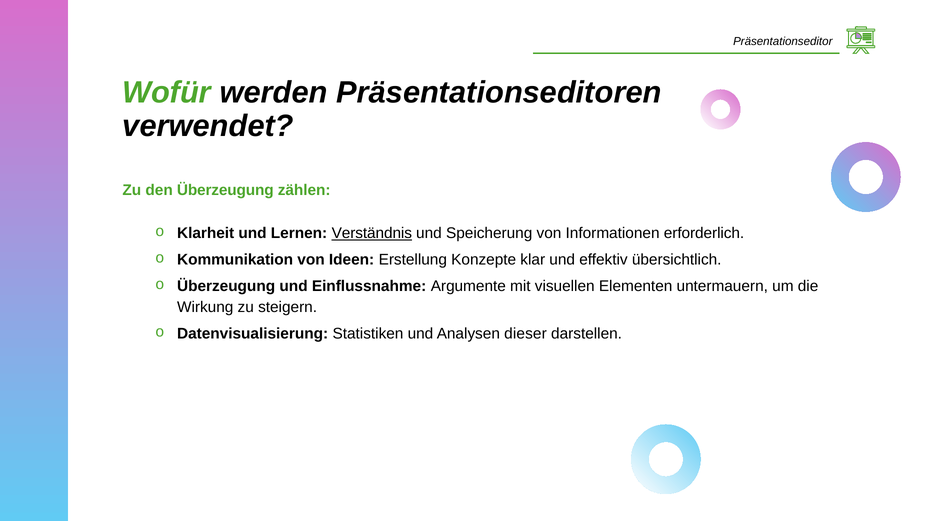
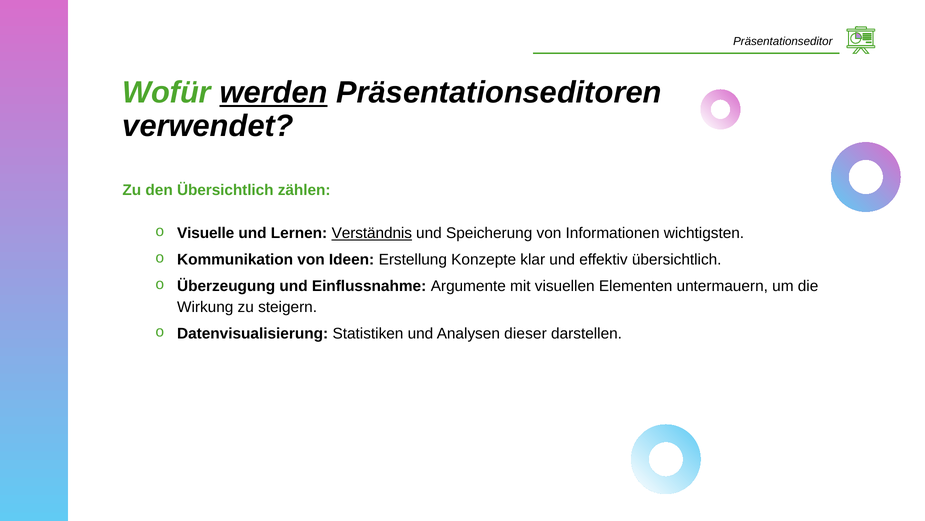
werden underline: none -> present
den Überzeugung: Überzeugung -> Übersichtlich
Klarheit: Klarheit -> Visuelle
erforderlich: erforderlich -> wichtigsten
